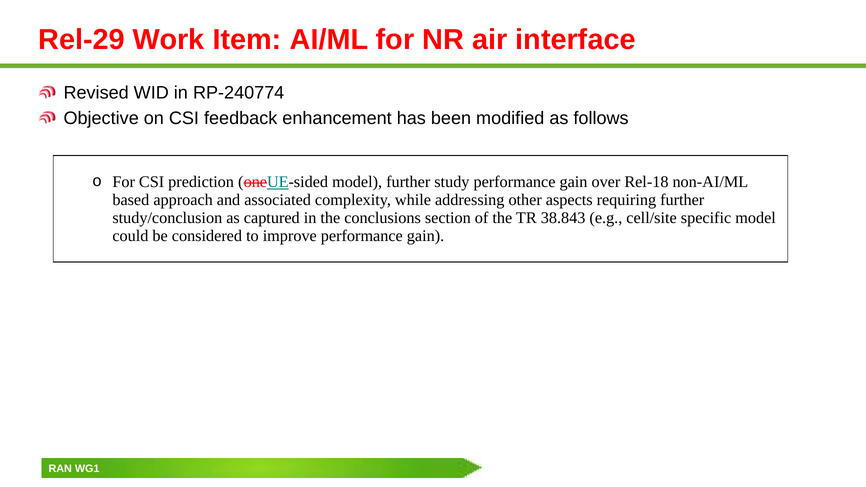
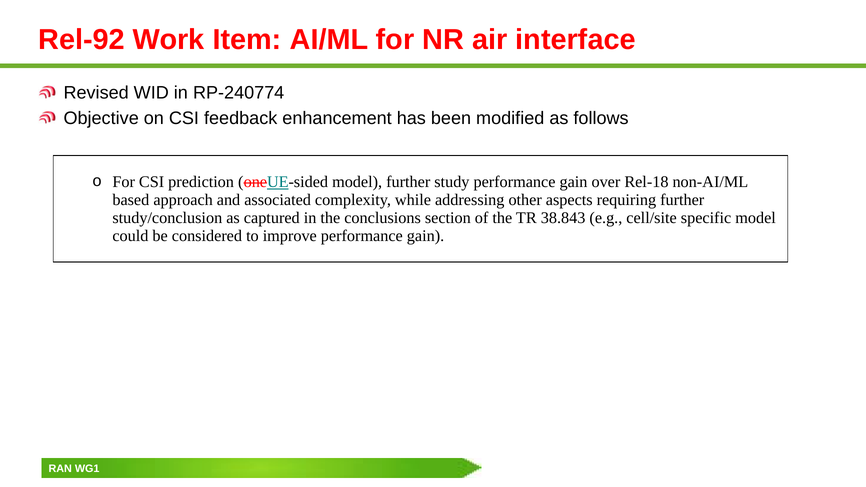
Rel-29: Rel-29 -> Rel-92
